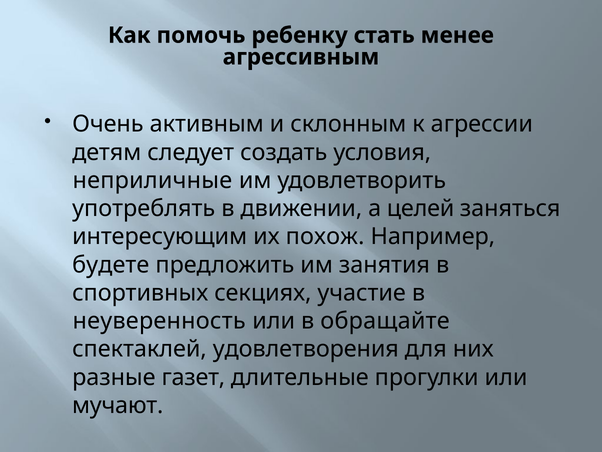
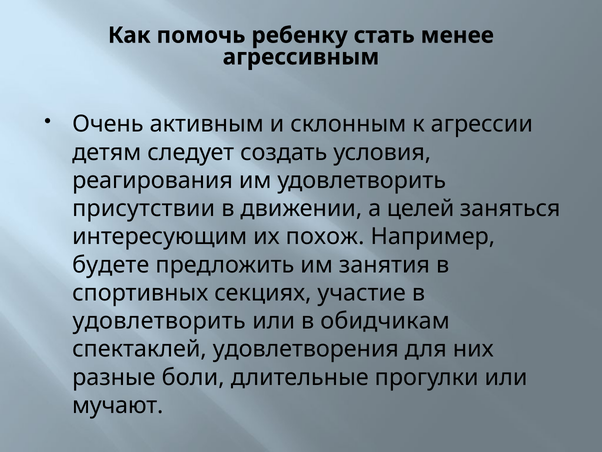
неприличные: неприличные -> реагирования
употреблять: употреблять -> присутствии
неуверенность at (159, 321): неуверенность -> удовлетворить
обращайте: обращайте -> обидчикам
газет: газет -> боли
